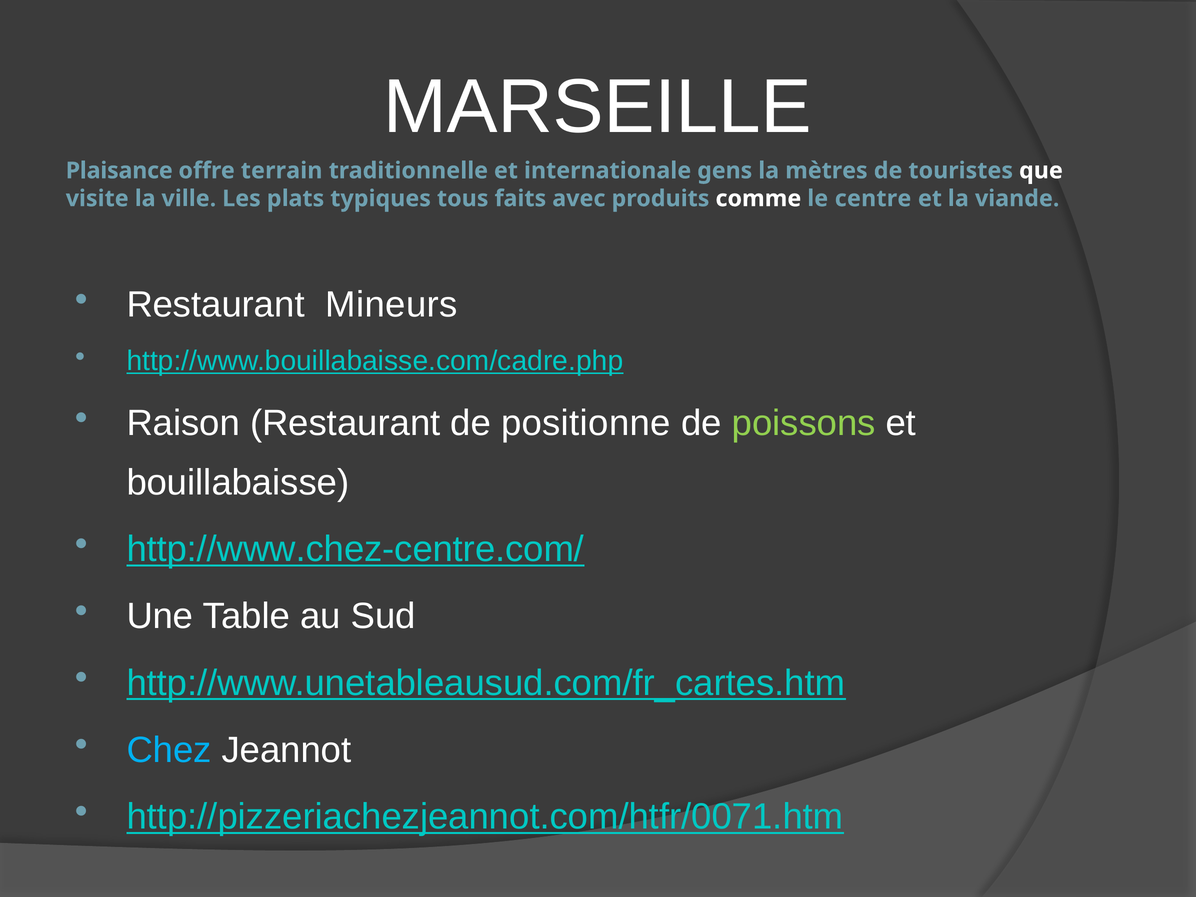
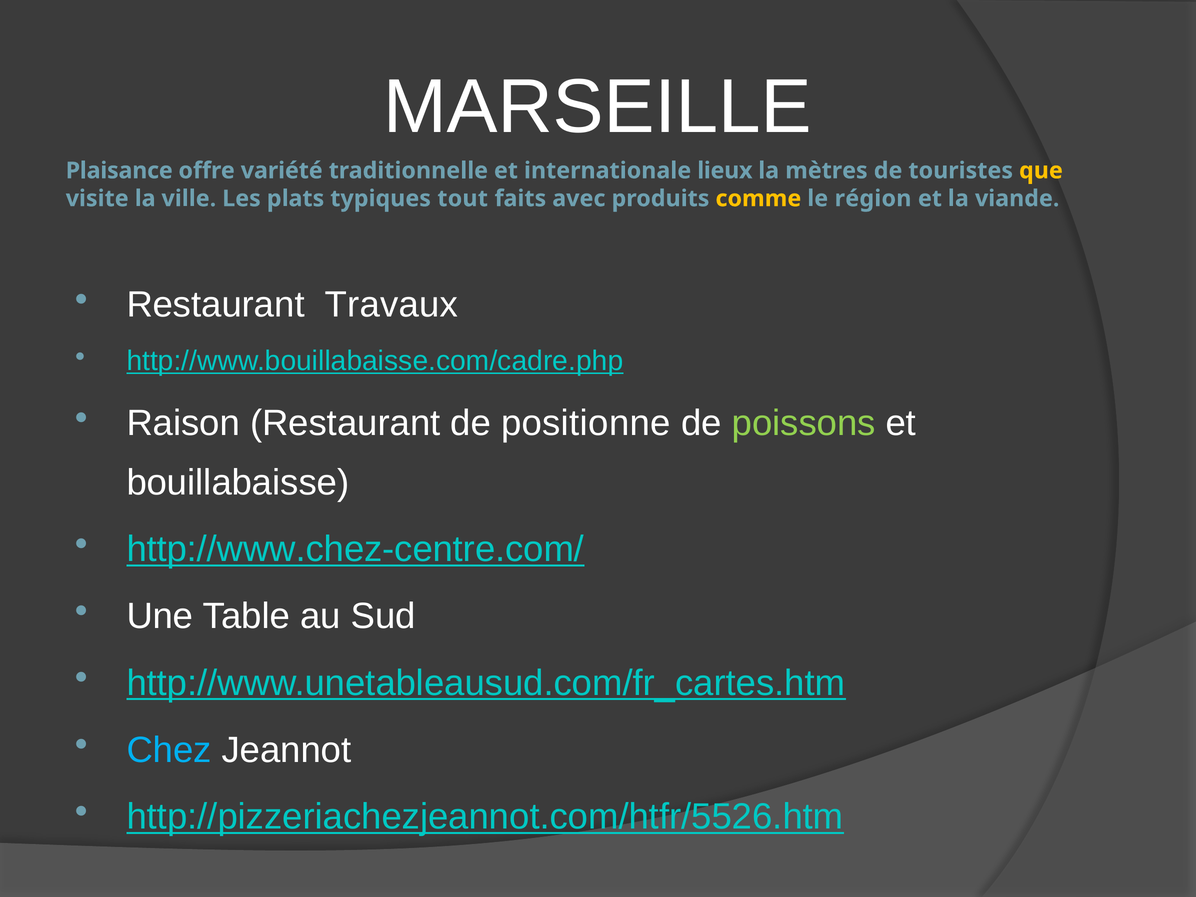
terrain: terrain -> variété
gens: gens -> lieux
que colour: white -> yellow
tous: tous -> tout
comme colour: white -> yellow
centre: centre -> région
Mineurs: Mineurs -> Travaux
http://pizzeriachezjeannot.com/htfr/0071.htm: http://pizzeriachezjeannot.com/htfr/0071.htm -> http://pizzeriachezjeannot.com/htfr/5526.htm
